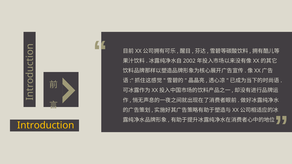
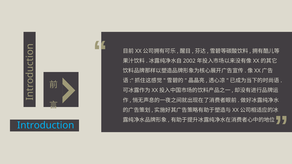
Introduction colour: yellow -> light blue
